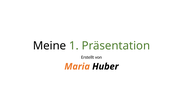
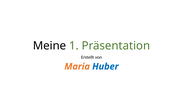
Huber colour: black -> blue
